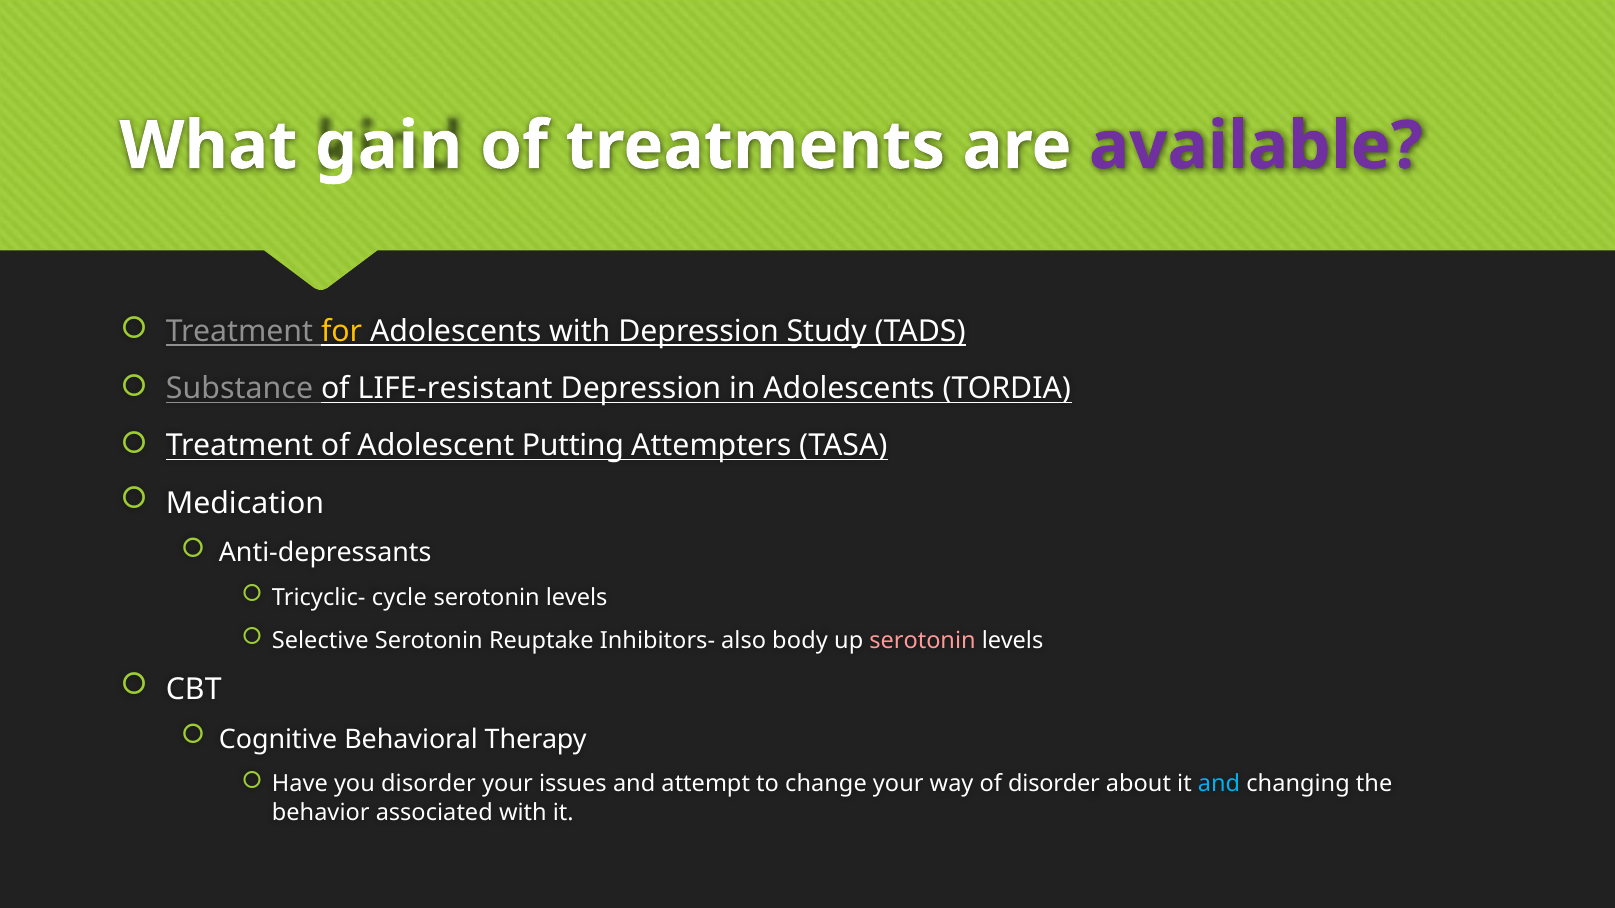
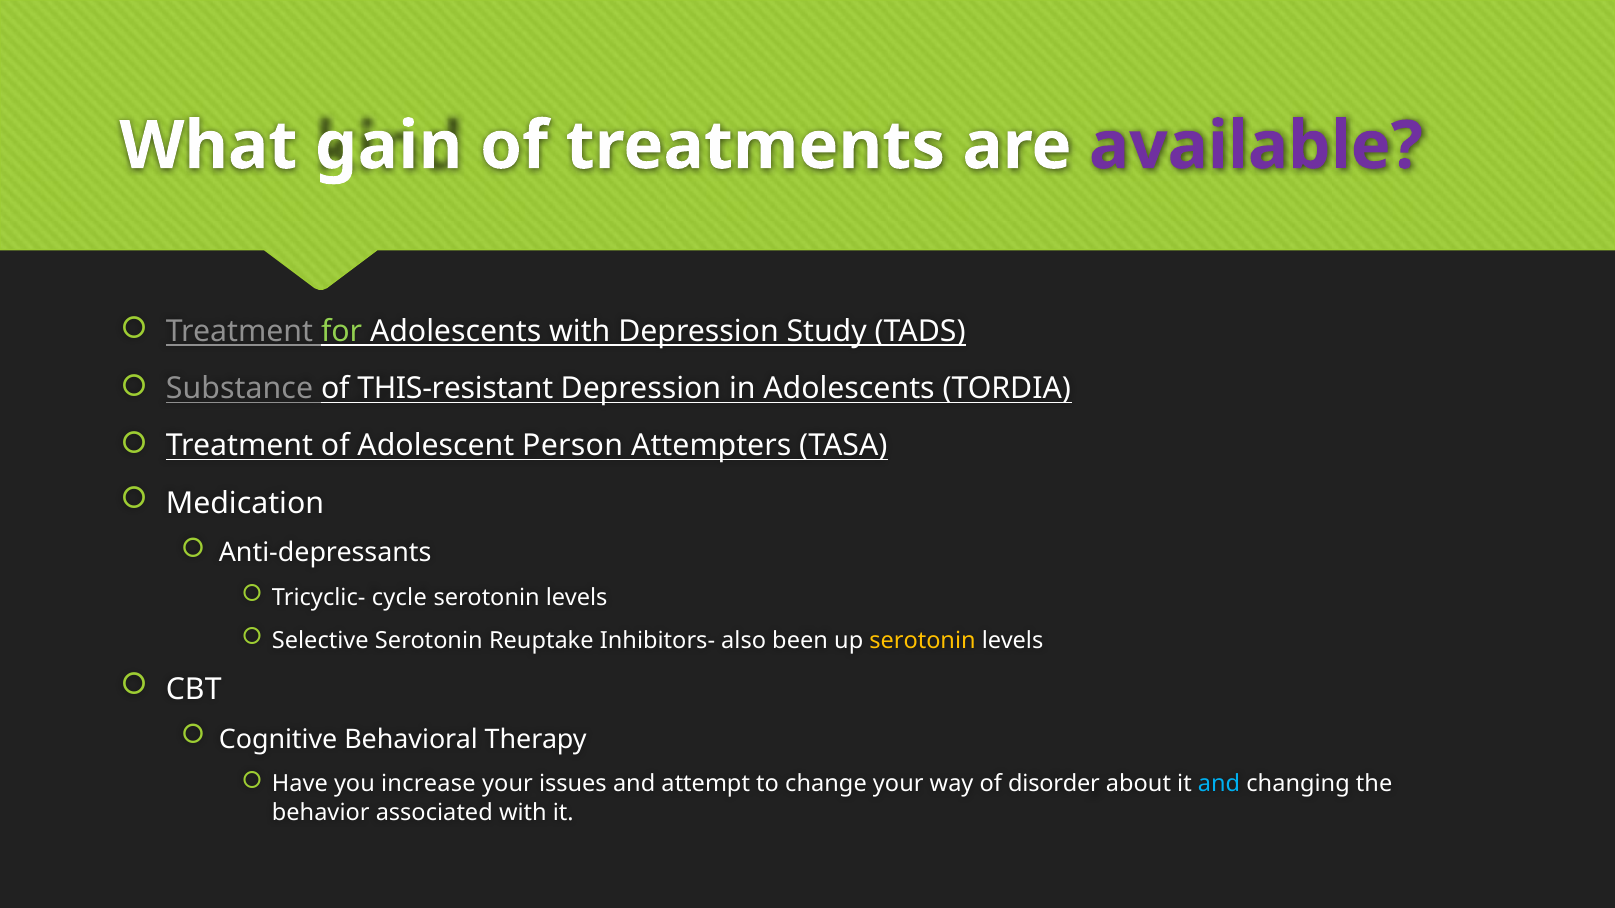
for colour: yellow -> light green
LIFE-resistant: LIFE-resistant -> THIS-resistant
Putting: Putting -> Person
body: body -> been
serotonin at (923, 641) colour: pink -> yellow
you disorder: disorder -> increase
